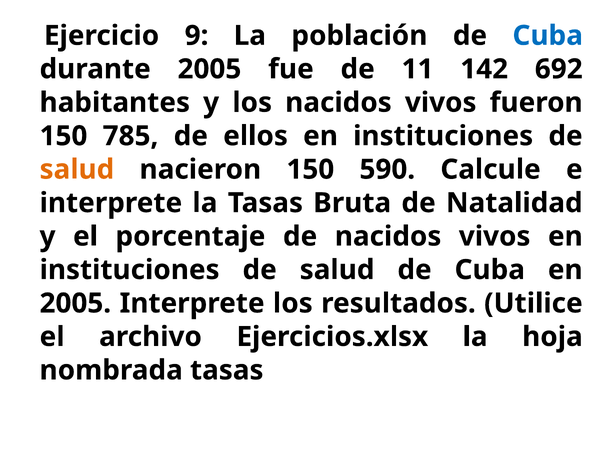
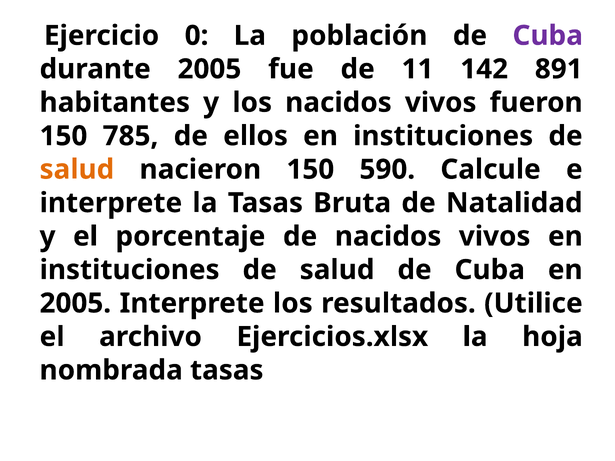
9: 9 -> 0
Cuba at (548, 36) colour: blue -> purple
692: 692 -> 891
